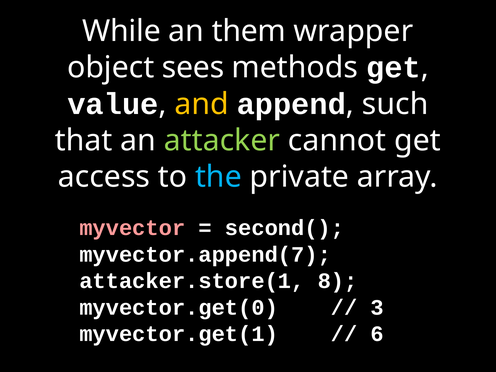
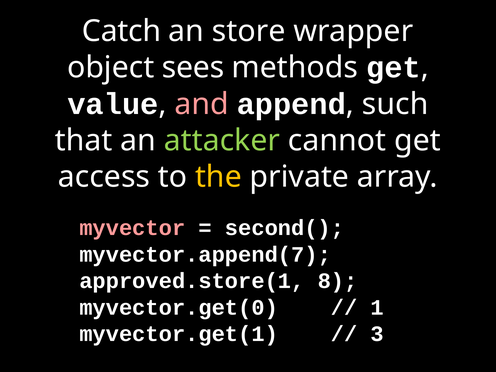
While: While -> Catch
them: them -> store
and colour: yellow -> pink
the colour: light blue -> yellow
attacker.store(1: attacker.store(1 -> approved.store(1
3: 3 -> 1
6: 6 -> 3
